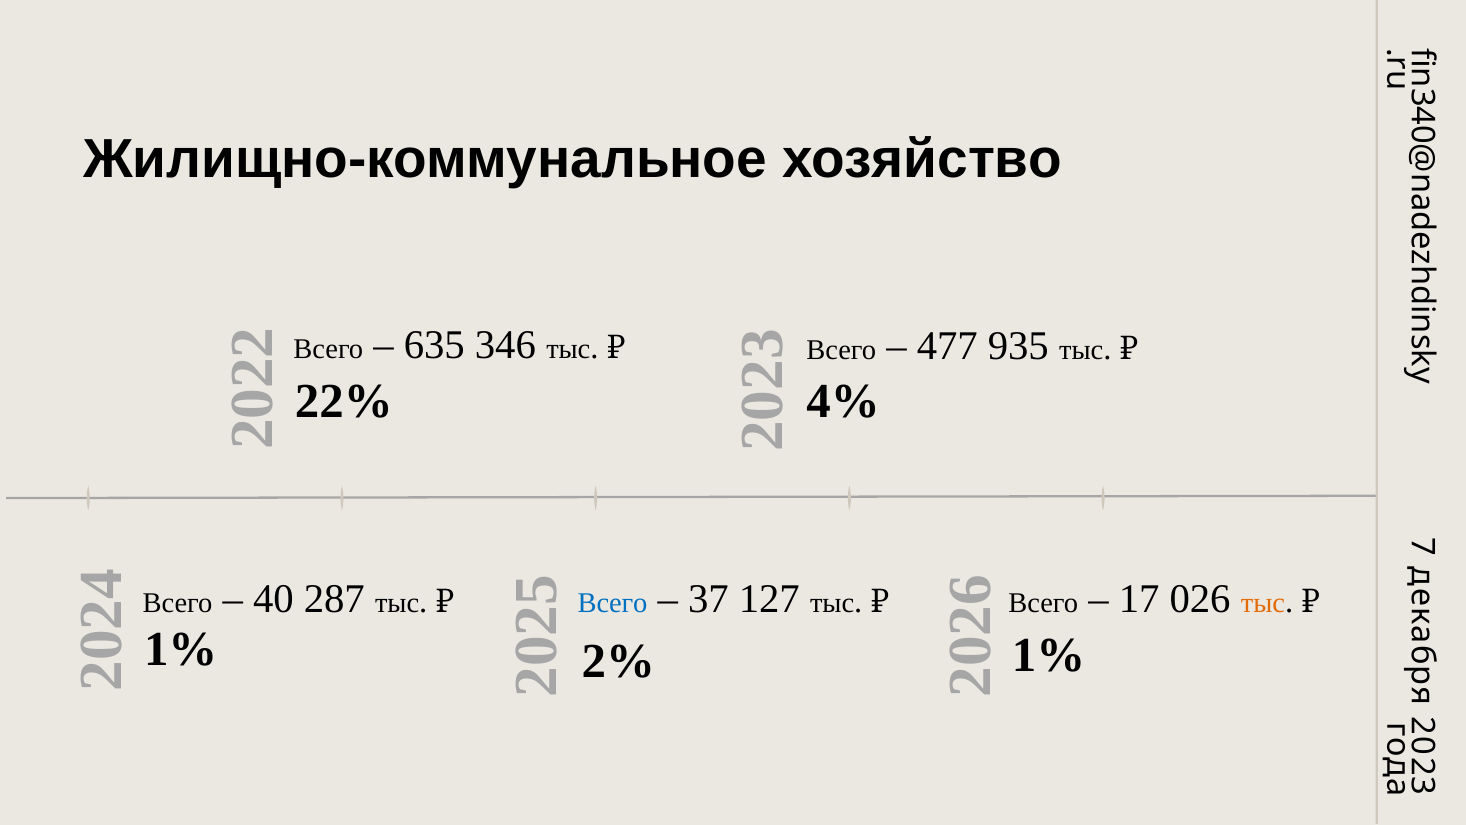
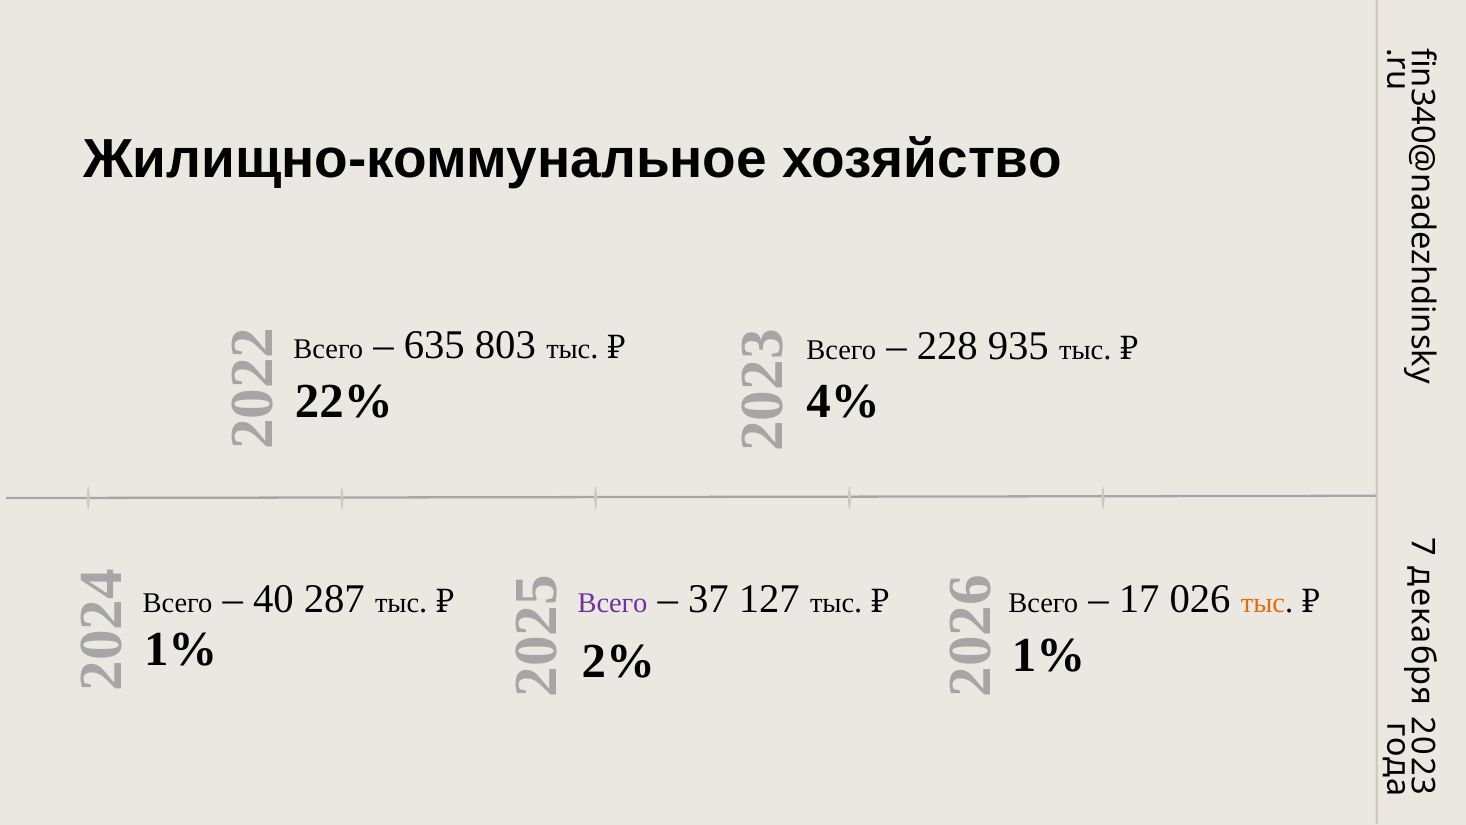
346: 346 -> 803
477: 477 -> 228
Всего at (613, 603) colour: blue -> purple
